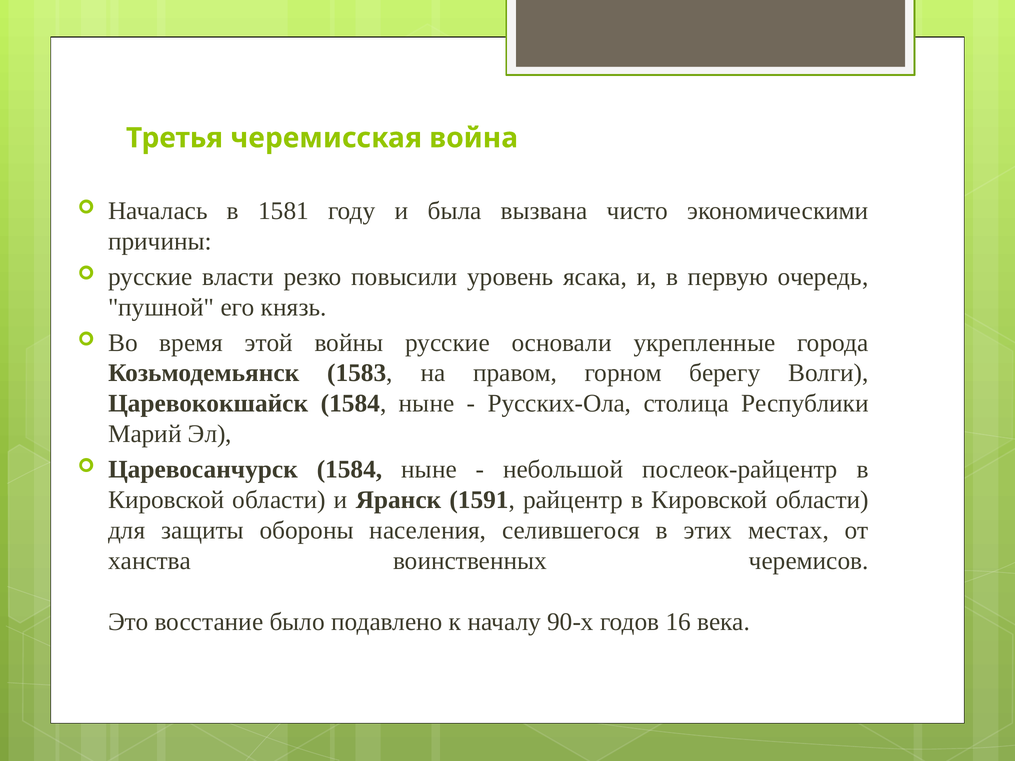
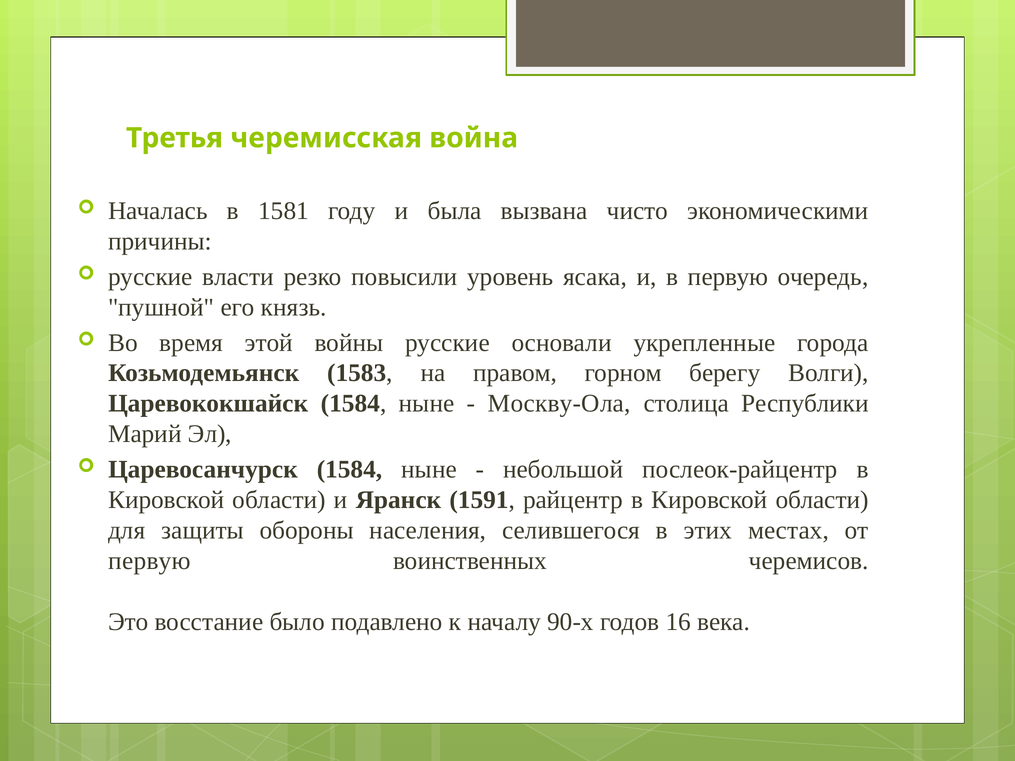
Русских-Ола: Русских-Ола -> Москву-Ола
ханства at (150, 561): ханства -> первую
